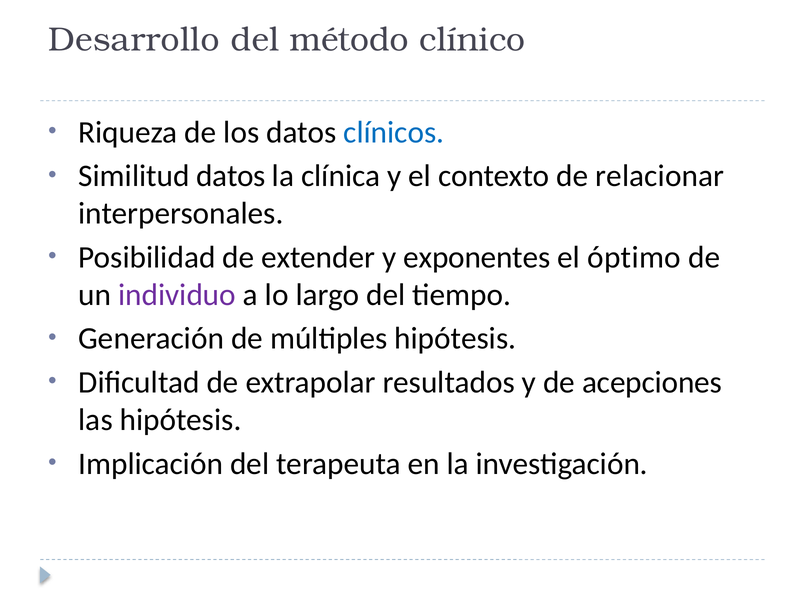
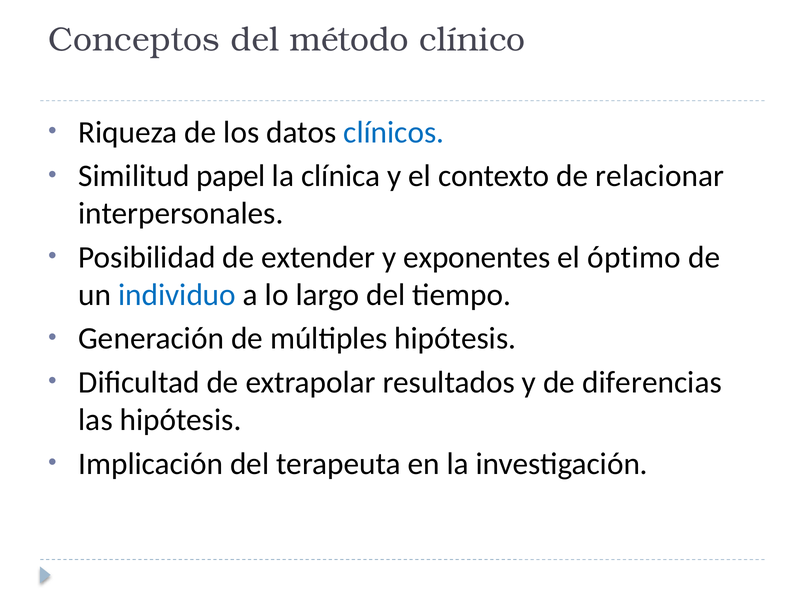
Desarrollo: Desarrollo -> Conceptos
Similitud datos: datos -> papel
individuo colour: purple -> blue
acepciones: acepciones -> diferencias
